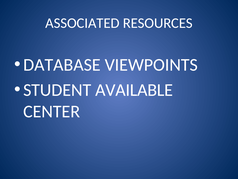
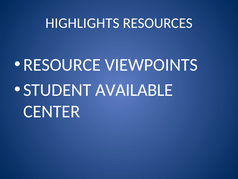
ASSOCIATED: ASSOCIATED -> HIGHLIGHTS
DATABASE: DATABASE -> RESOURCE
